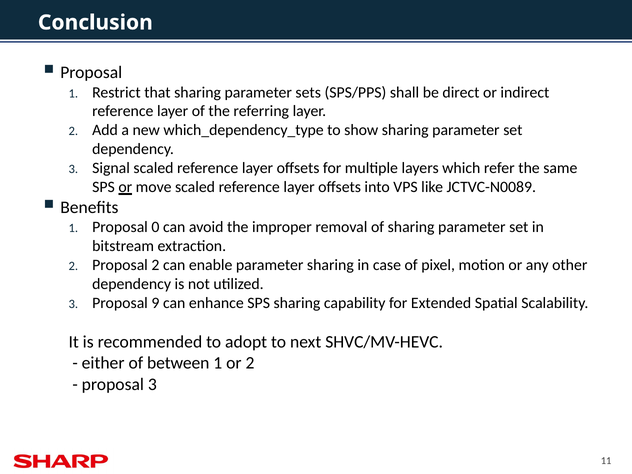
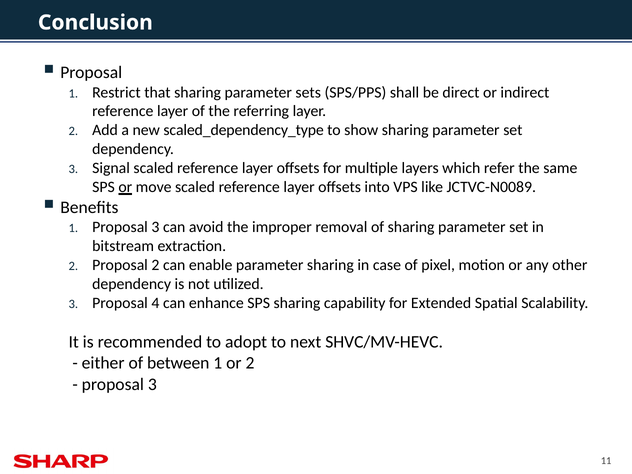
which_dependency_type: which_dependency_type -> scaled_dependency_type
1 Proposal 0: 0 -> 3
9: 9 -> 4
